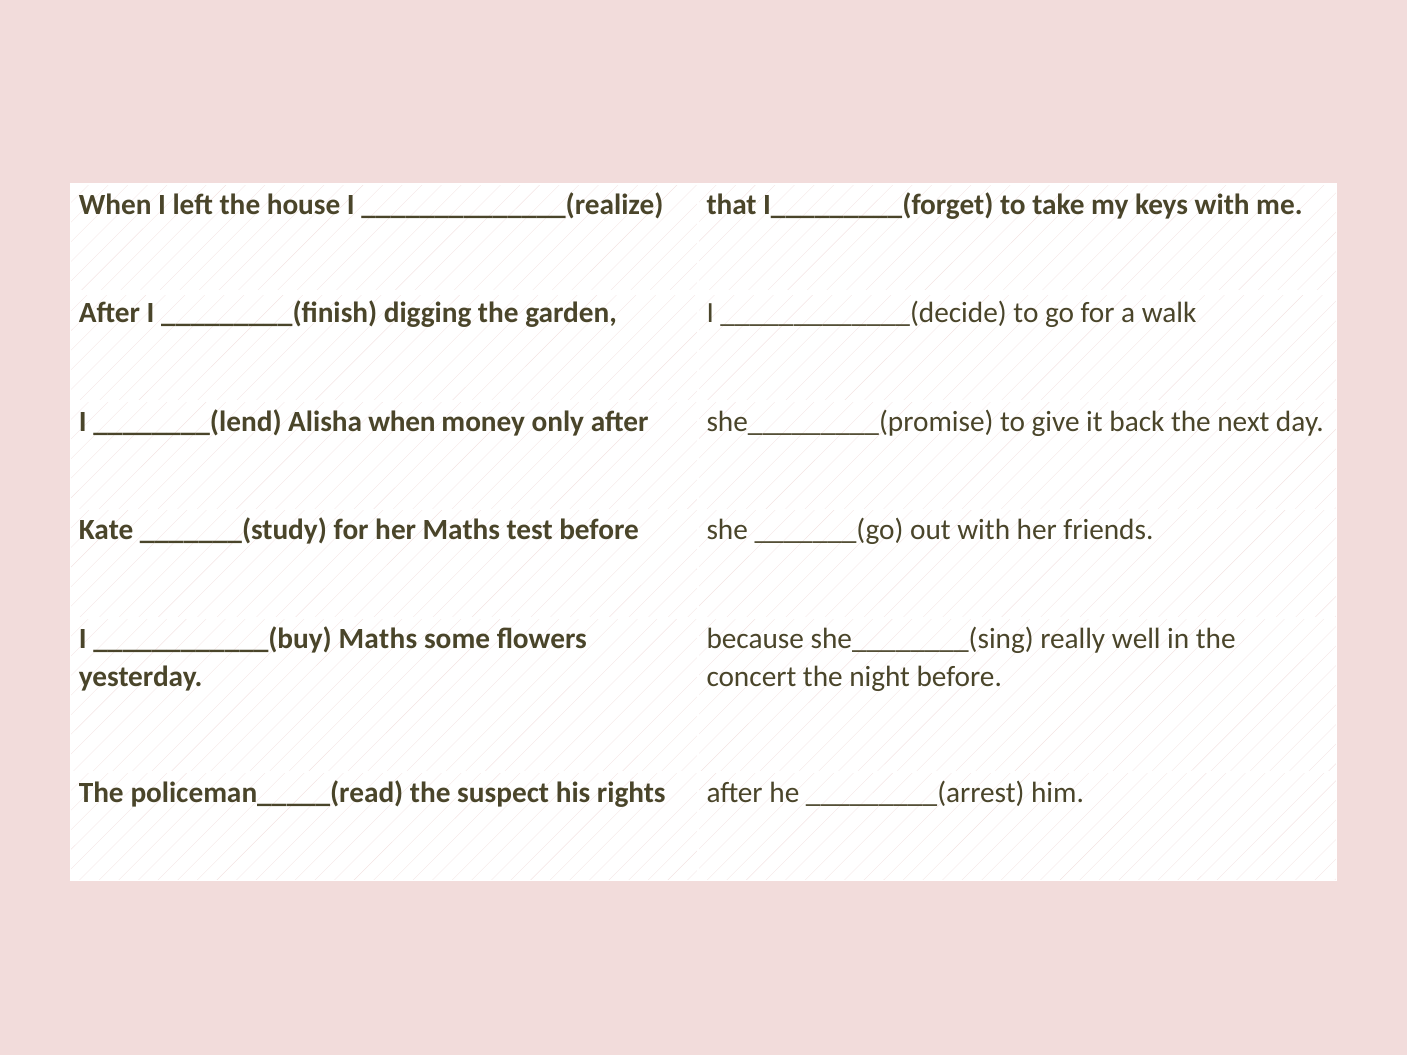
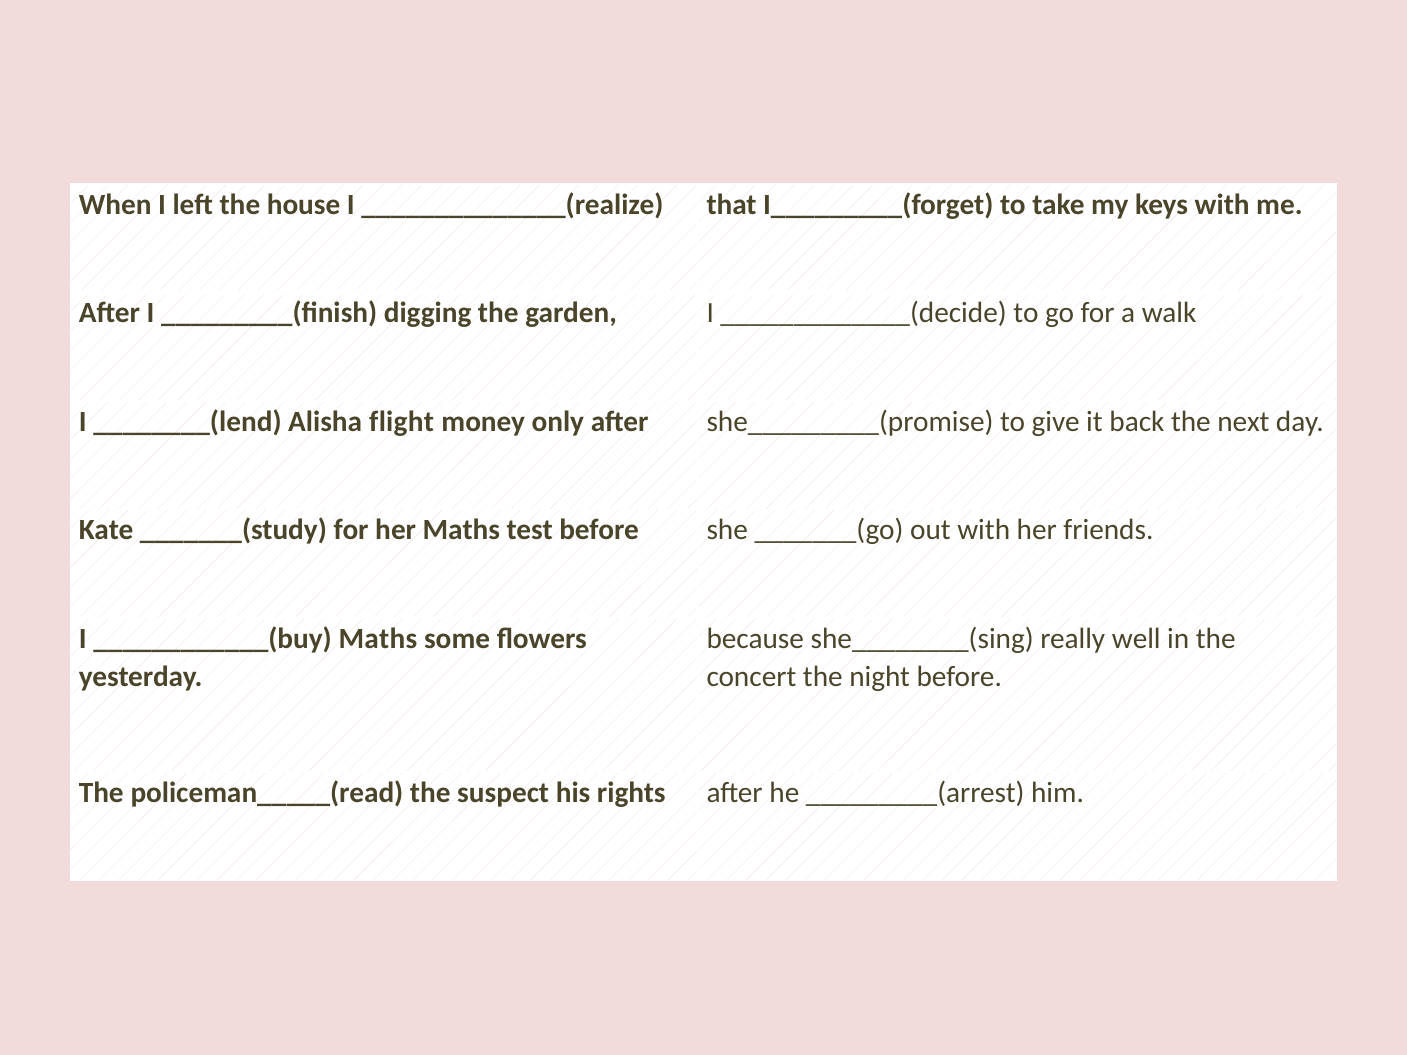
Alisha when: when -> flight
